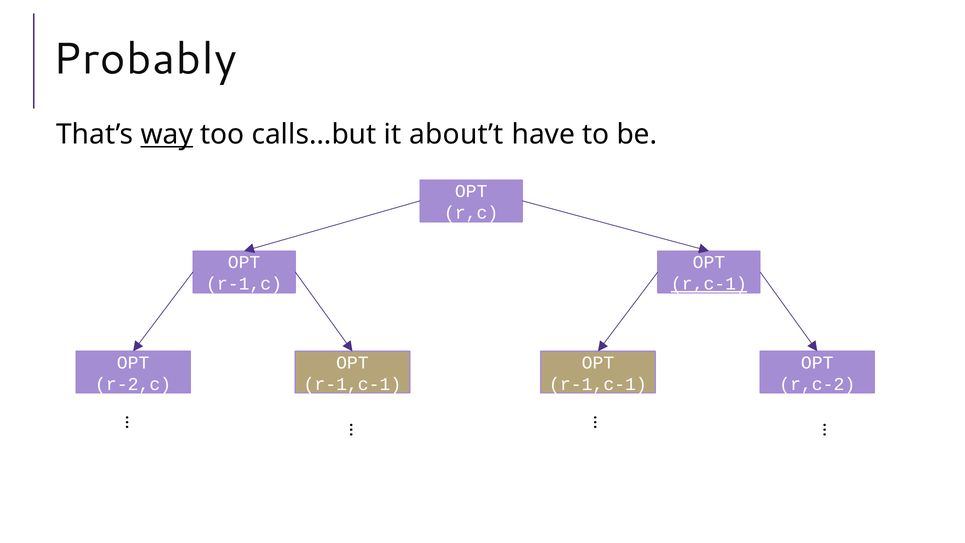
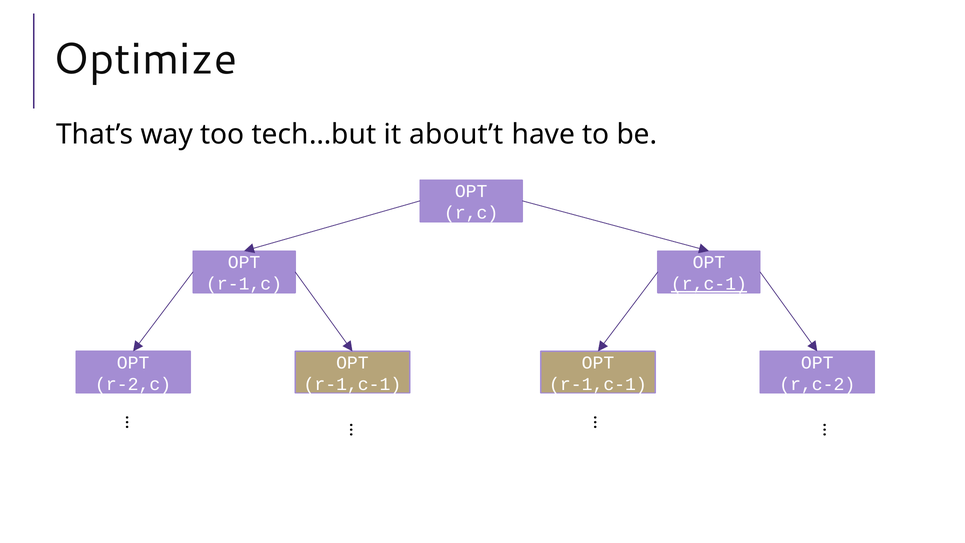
Probably: Probably -> Optimize
way underline: present -> none
calls…but: calls…but -> tech…but
